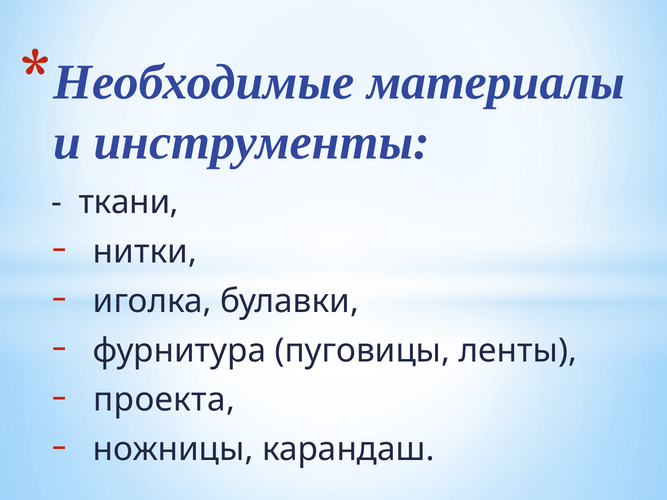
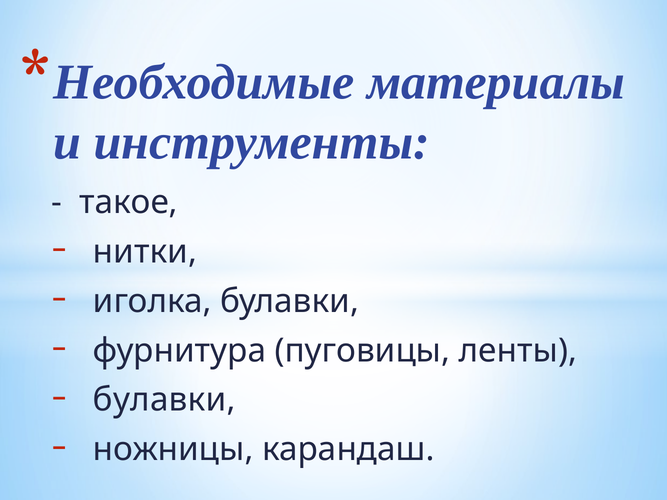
ткани: ткани -> такое
проекта at (164, 400): проекта -> булавки
